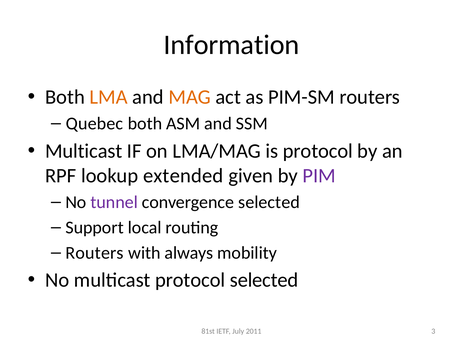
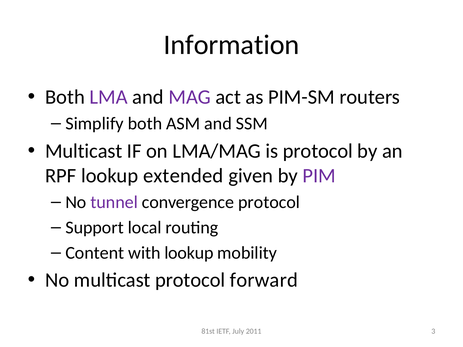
LMA colour: orange -> purple
MAG colour: orange -> purple
Quebec: Quebec -> Simplify
convergence selected: selected -> protocol
Routers at (95, 253): Routers -> Content
with always: always -> lookup
protocol selected: selected -> forward
